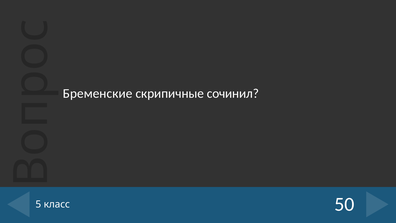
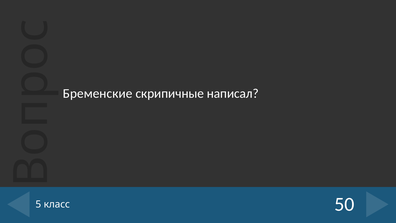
сочинил: сочинил -> написал
